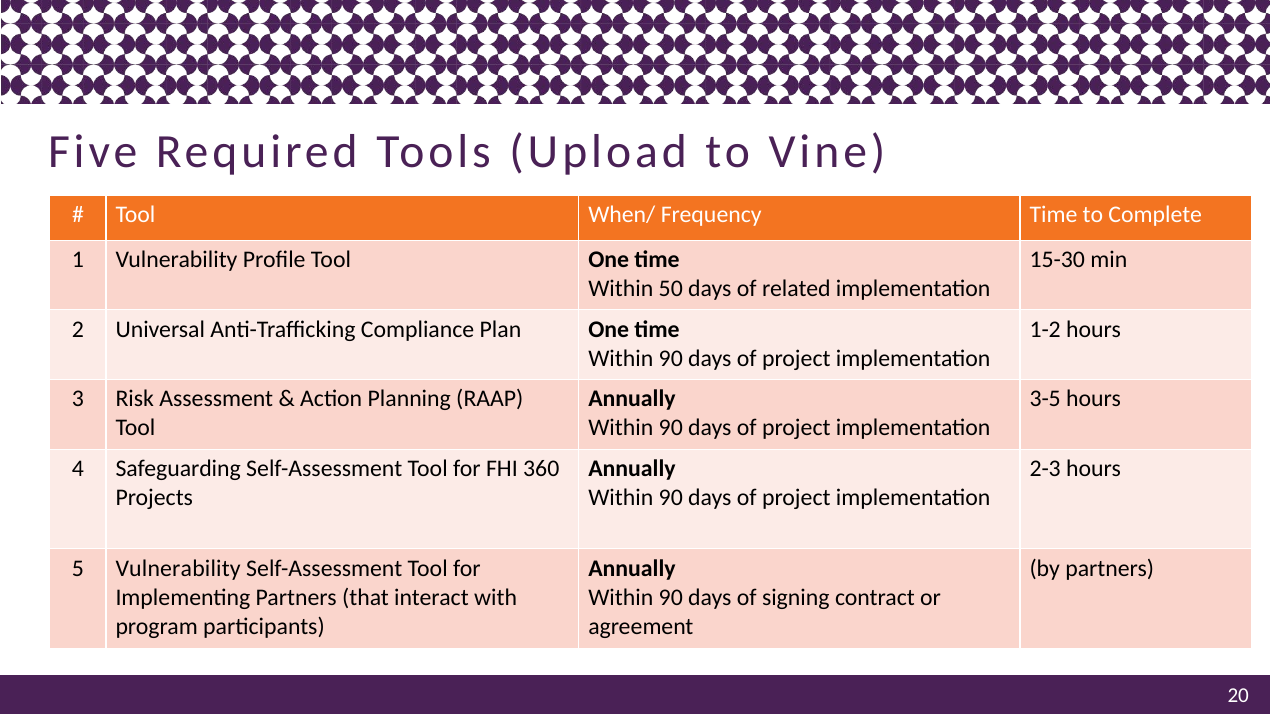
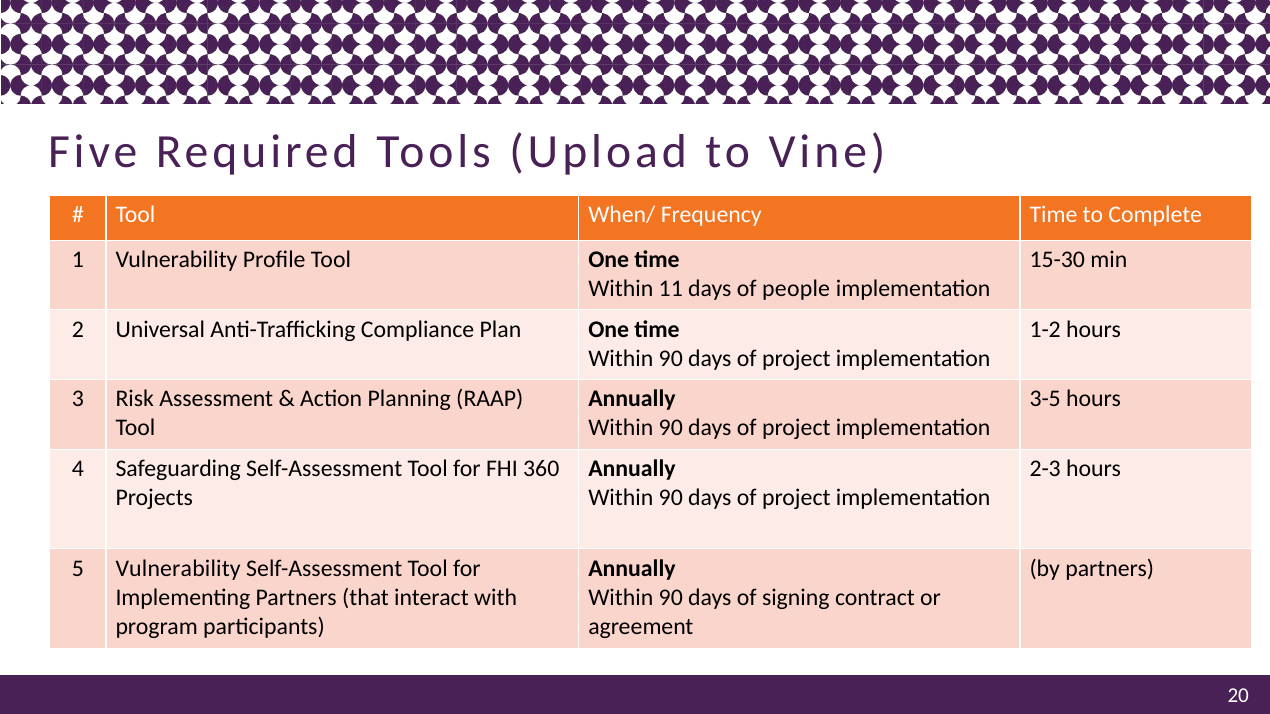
50: 50 -> 11
related: related -> people
